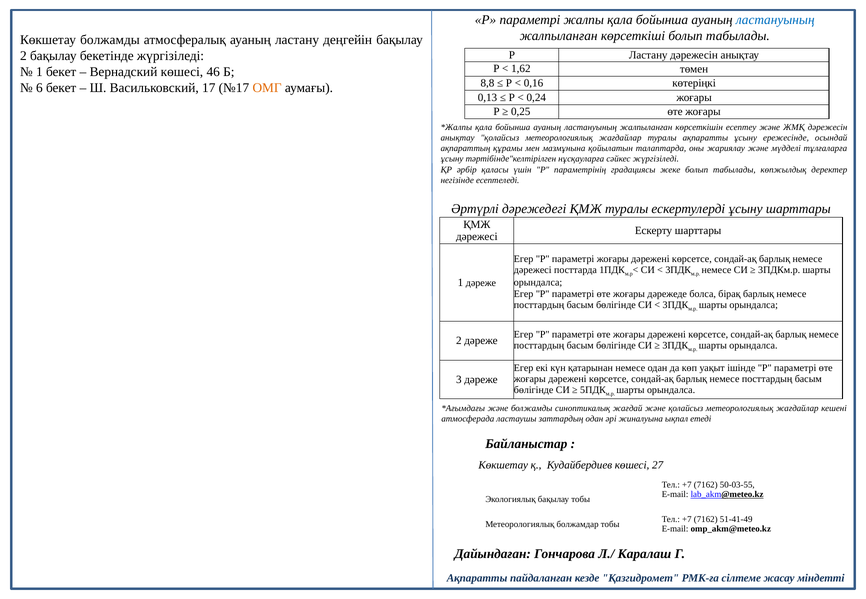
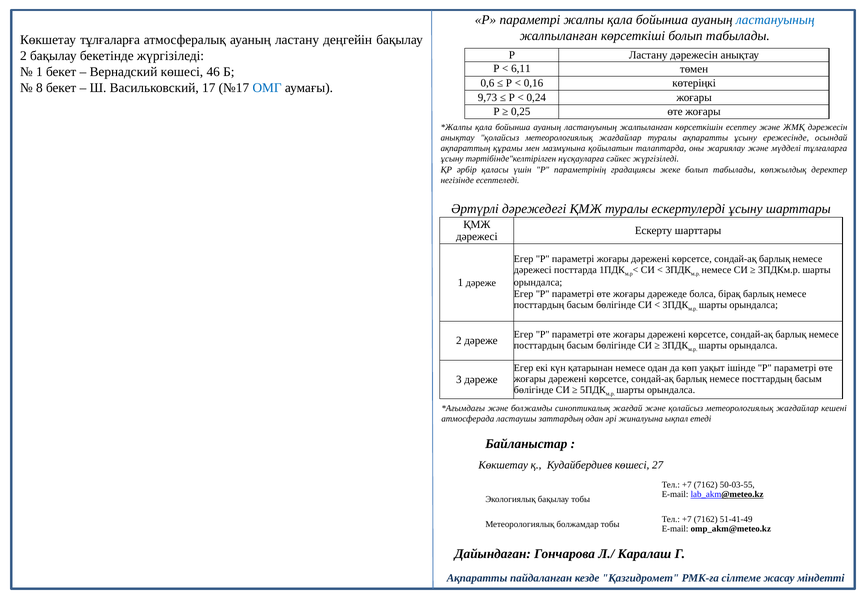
Көкшетау болжамды: болжамды -> тұлғаларға
1,62: 1,62 -> 6,11
8,8: 8,8 -> 0,6
6: 6 -> 8
ОМГ colour: orange -> blue
0,13: 0,13 -> 9,73
